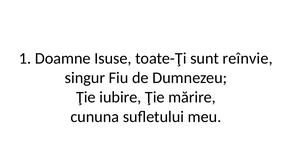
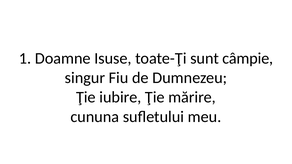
reînvie: reînvie -> câmpie
